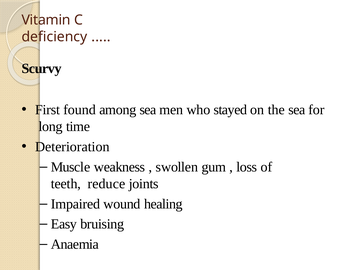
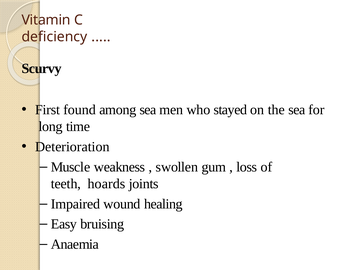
reduce: reduce -> hoards
